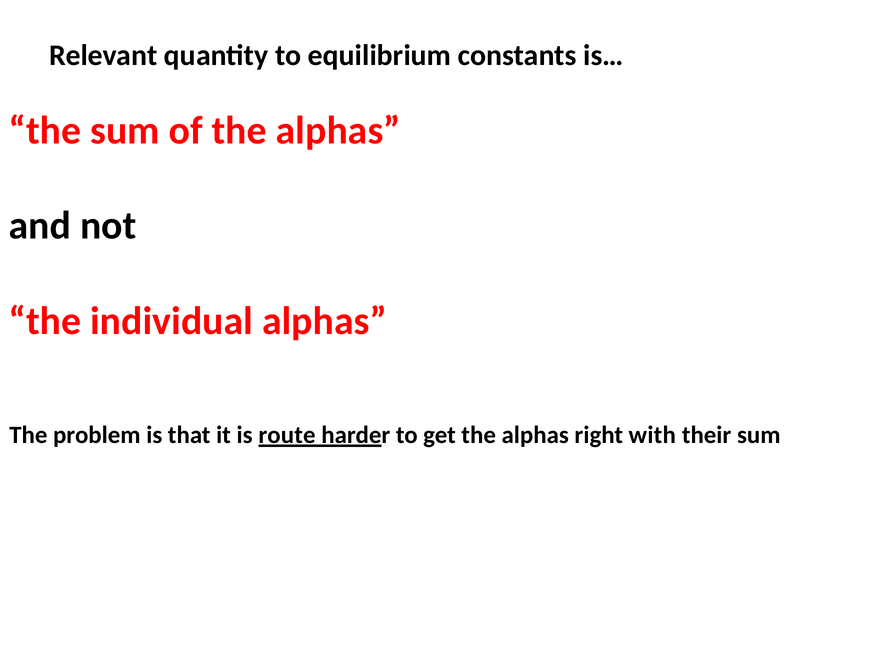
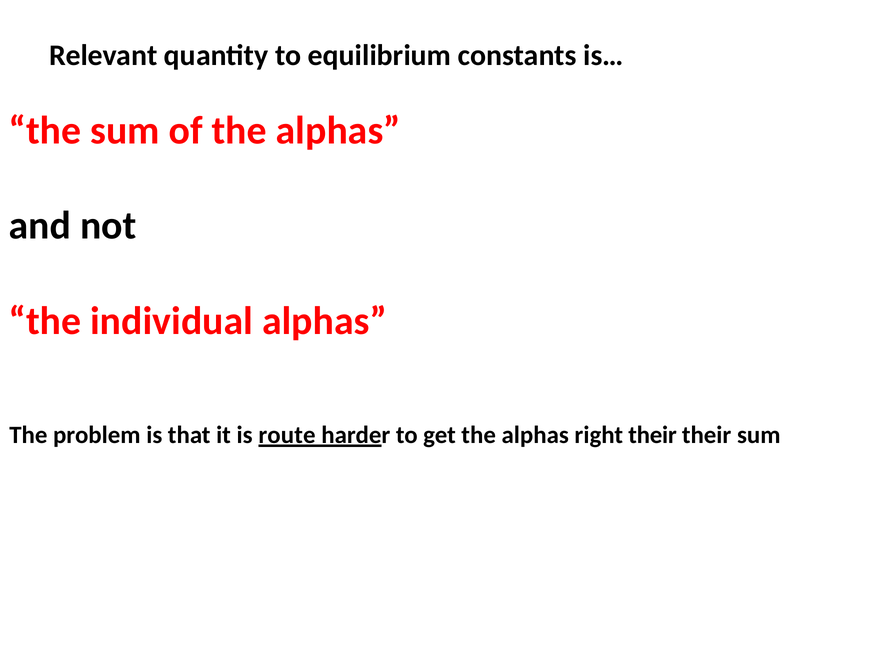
right with: with -> their
